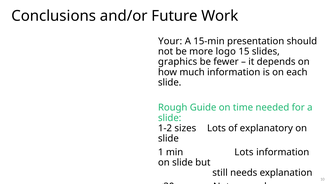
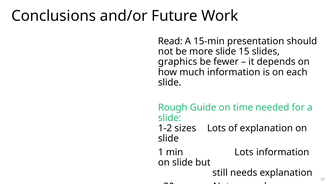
Your: Your -> Read
more logo: logo -> slide
of explanatory: explanatory -> explanation
